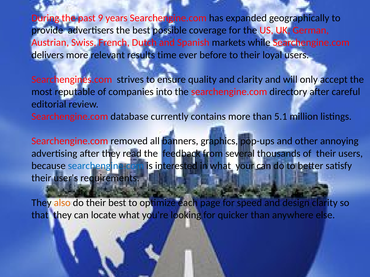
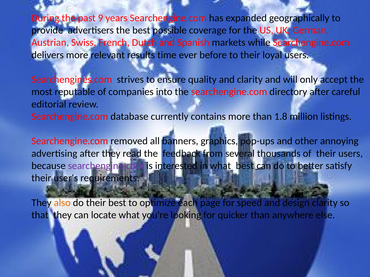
5.1: 5.1 -> 1.8
searchengine.com at (106, 166) colour: blue -> purple
what your: your -> best
